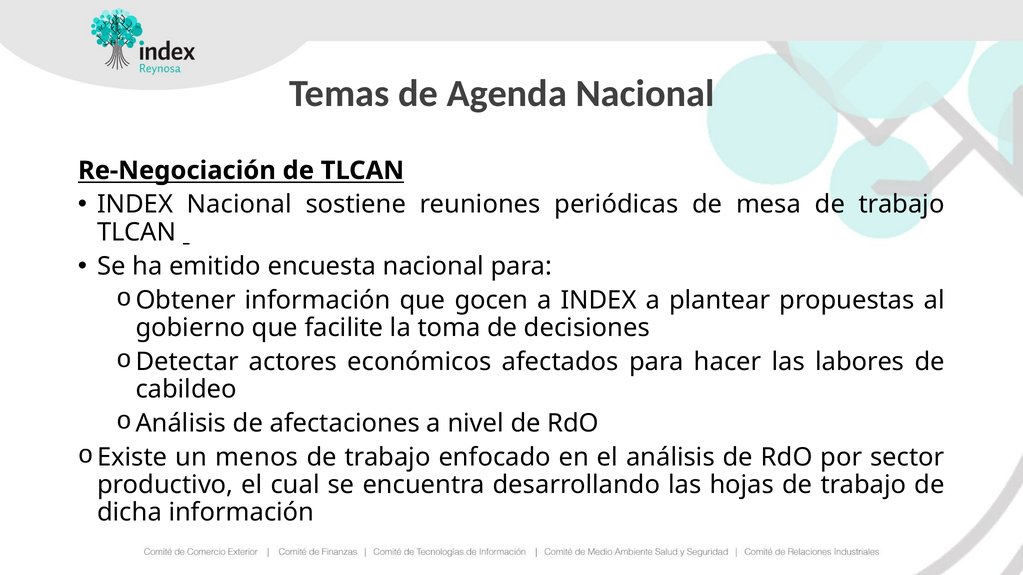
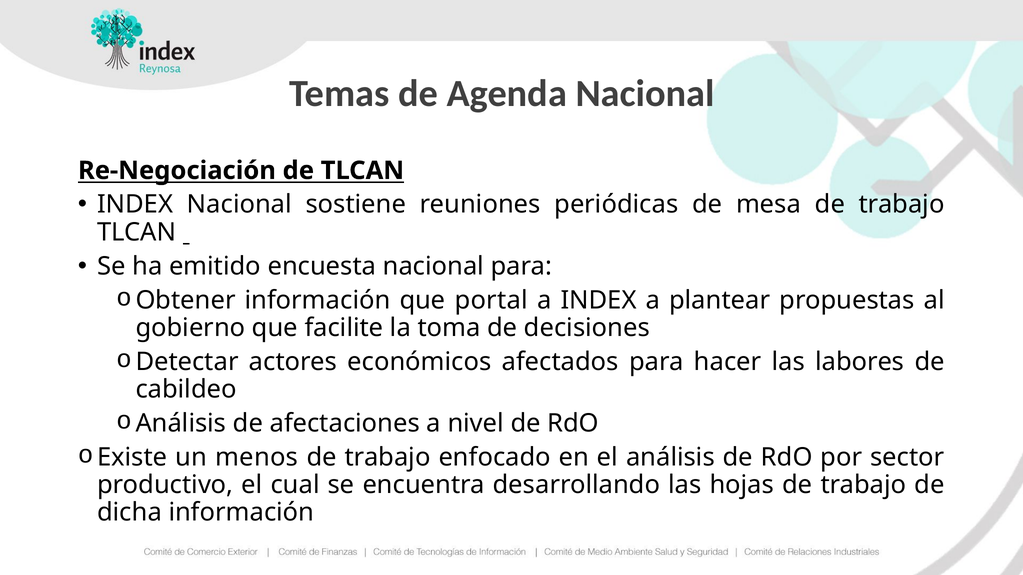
gocen: gocen -> portal
